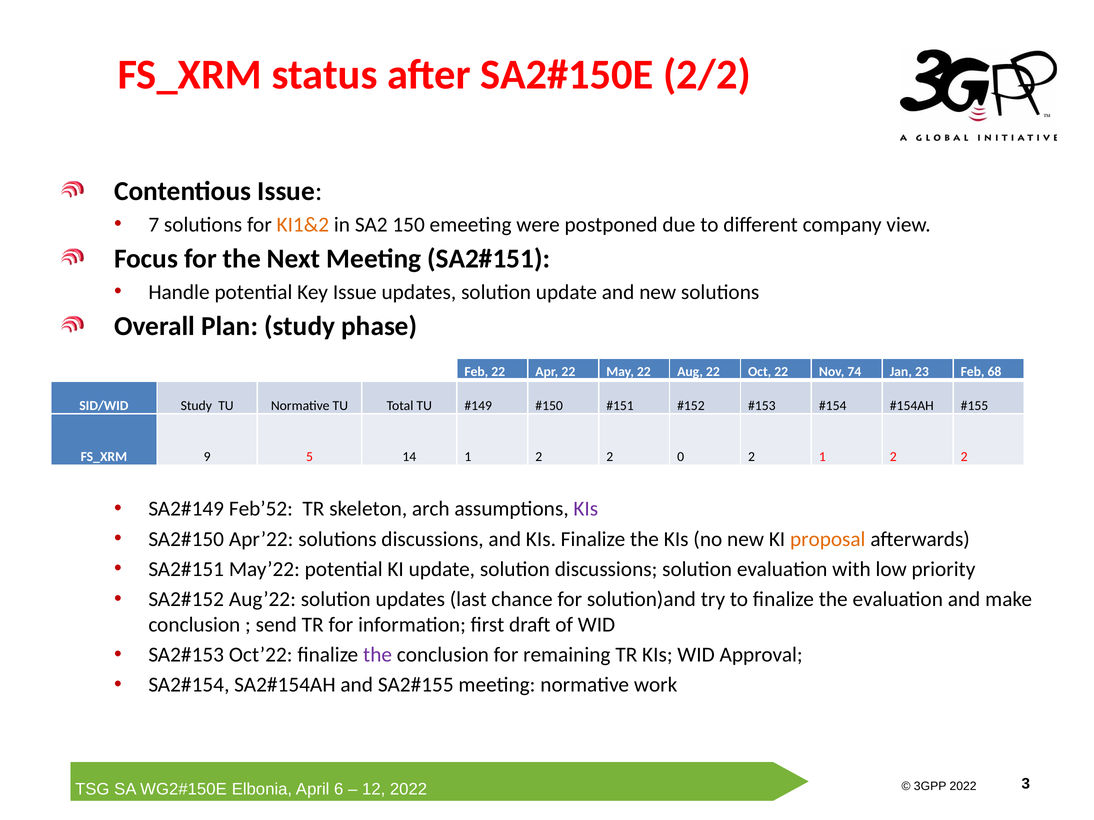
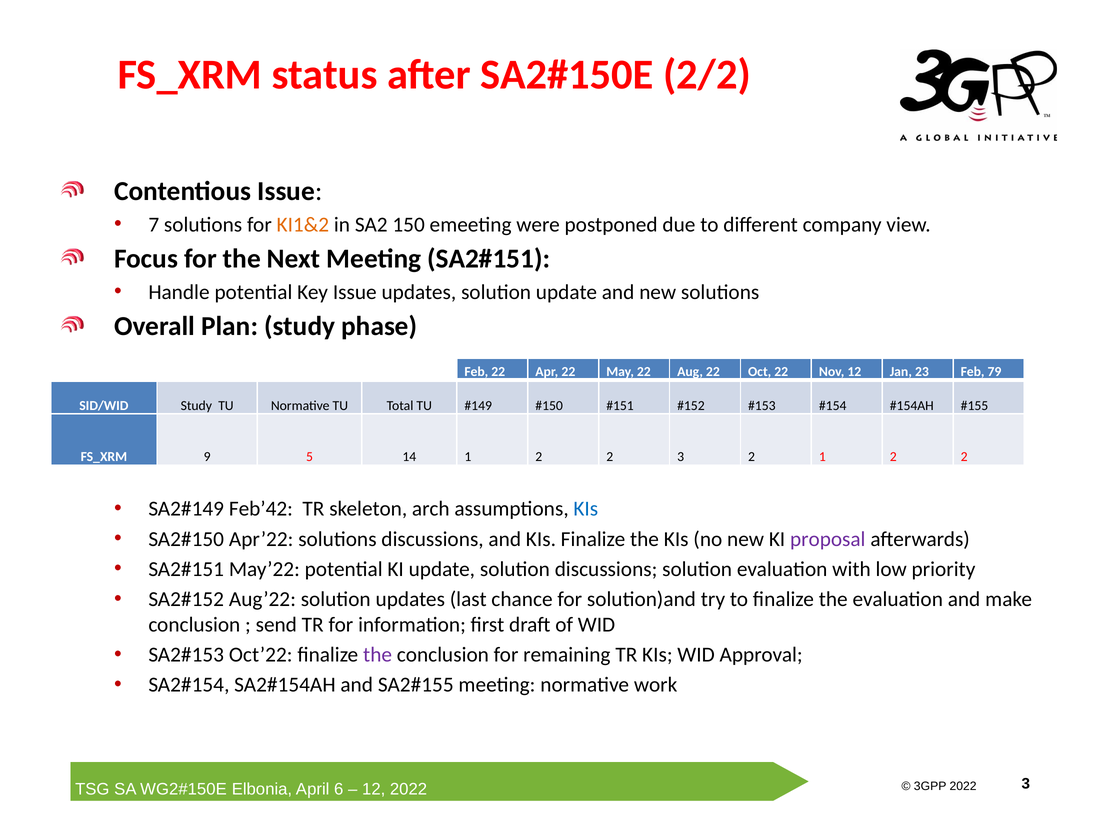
Nov 74: 74 -> 12
68: 68 -> 79
2 0: 0 -> 3
Feb’52: Feb’52 -> Feb’42
KIs at (586, 509) colour: purple -> blue
proposal colour: orange -> purple
